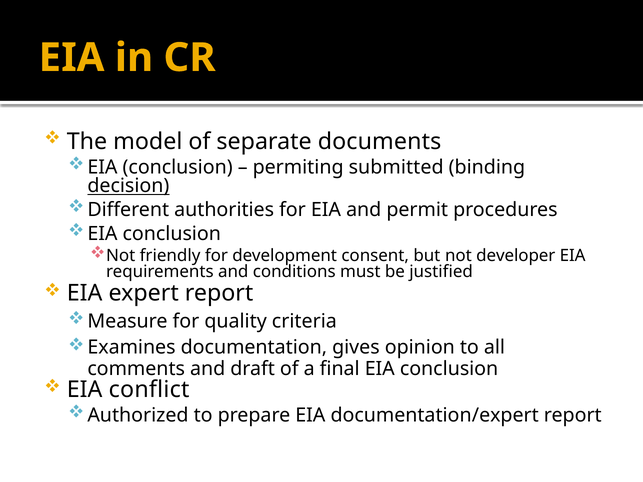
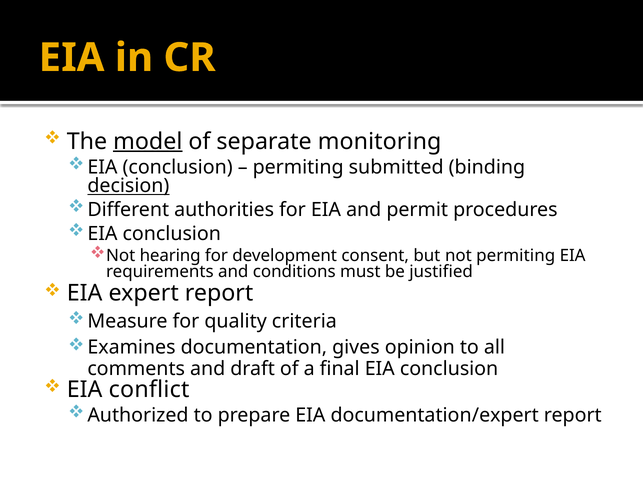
model underline: none -> present
documents: documents -> monitoring
friendly: friendly -> hearing
not developer: developer -> permiting
